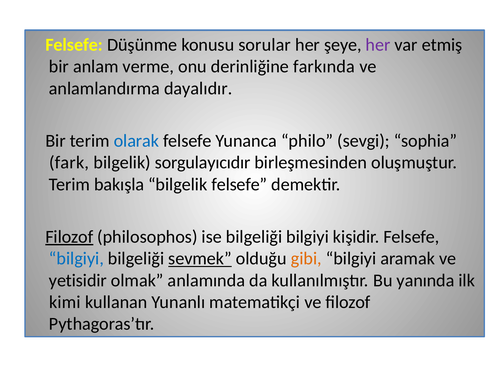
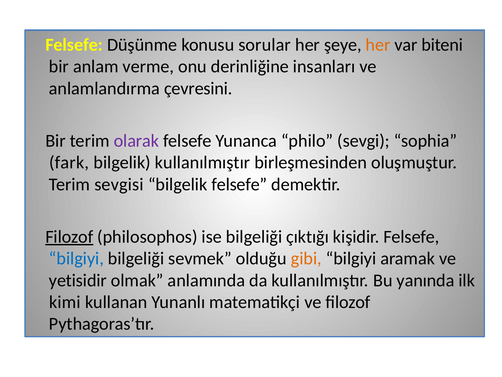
her at (378, 45) colour: purple -> orange
etmiş: etmiş -> biteni
farkında: farkında -> insanları
dayalıdır: dayalıdır -> çevresini
olarak colour: blue -> purple
bilgelik sorgulayıcıdır: sorgulayıcıdır -> kullanılmıştır
bakışla: bakışla -> sevgisi
bilgeliği bilgiyi: bilgiyi -> çıktığı
sevmek underline: present -> none
